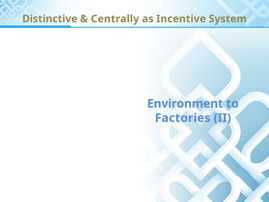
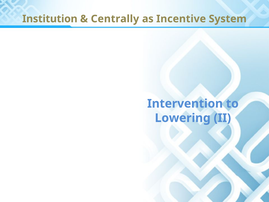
Distinctive: Distinctive -> Institution
Environment: Environment -> Intervention
Factories: Factories -> Lowering
